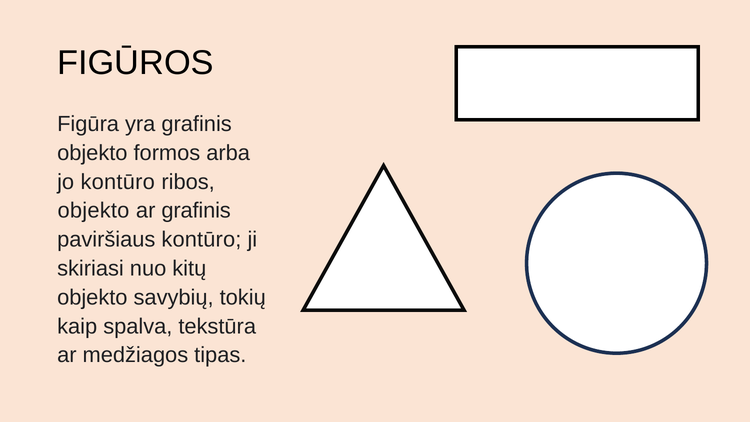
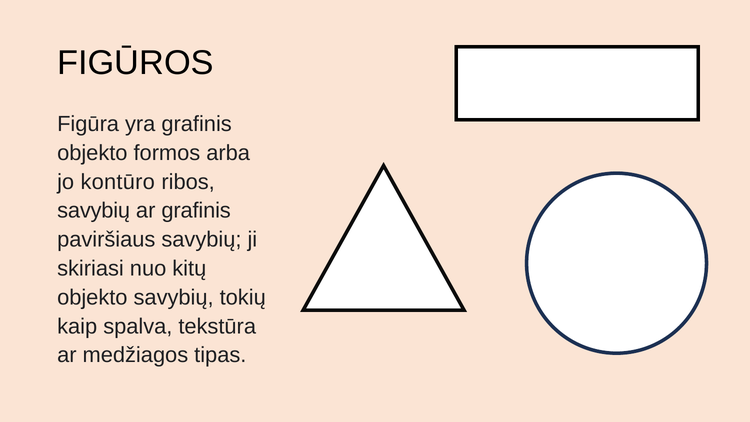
objekto at (93, 211): objekto -> savybių
paviršiaus kontūro: kontūro -> savybių
